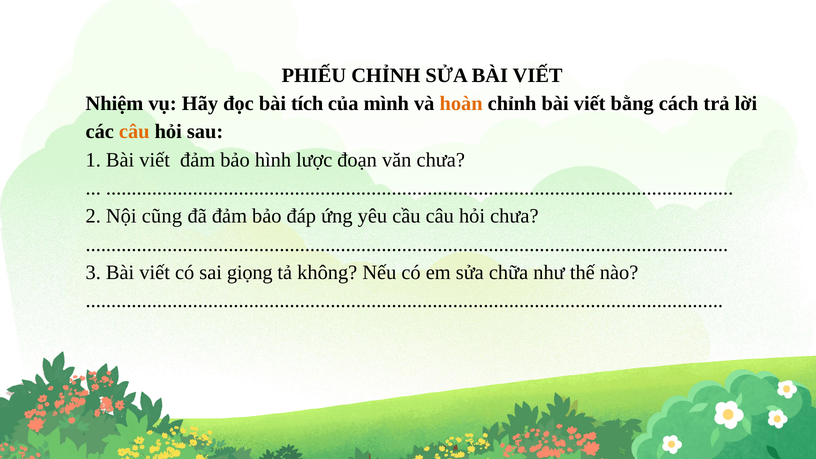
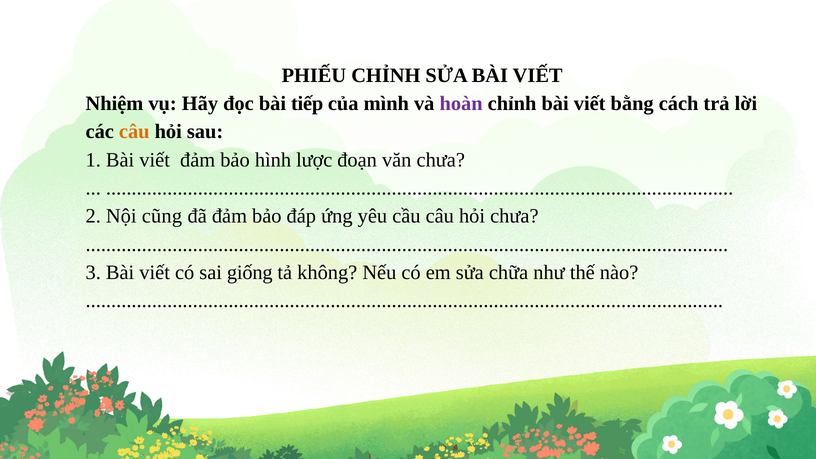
tích: tích -> tiếp
hoàn colour: orange -> purple
giọng: giọng -> giống
